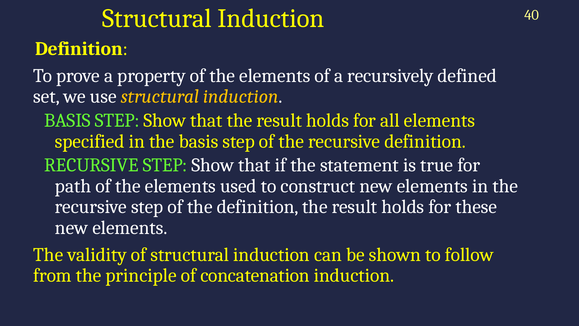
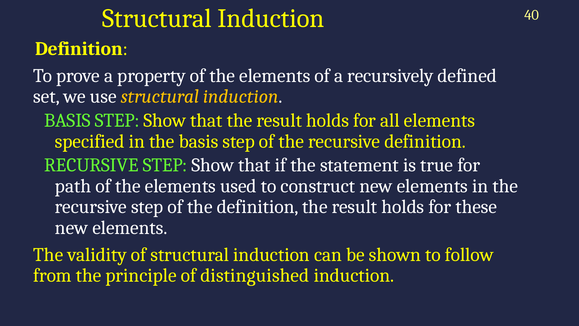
concatenation: concatenation -> distinguished
